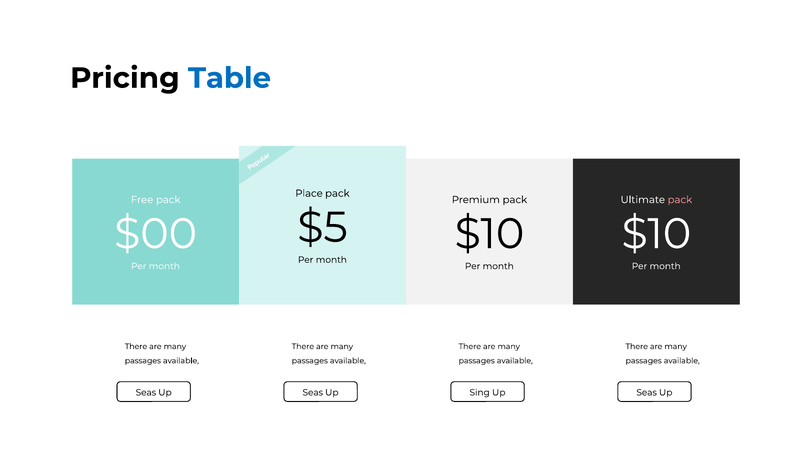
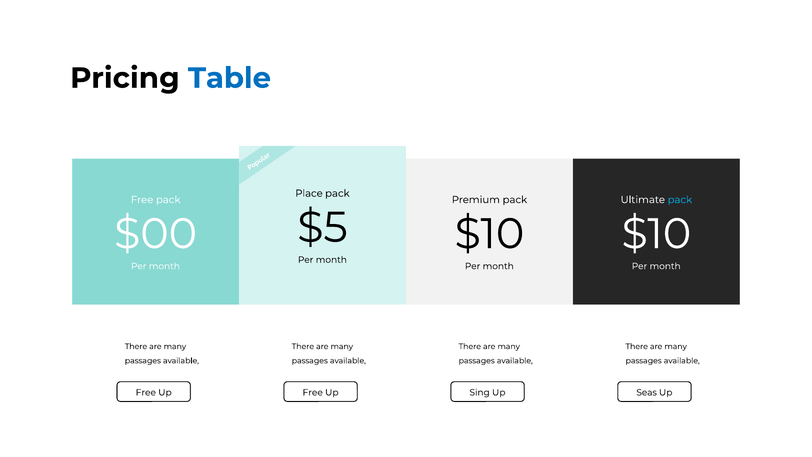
pack at (680, 200) colour: pink -> light blue
Seas at (146, 392): Seas -> Free
Seas at (313, 392): Seas -> Free
